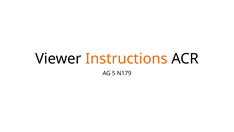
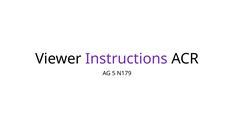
Instructions colour: orange -> purple
